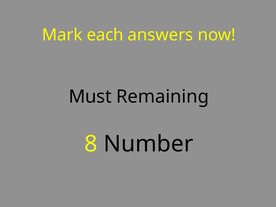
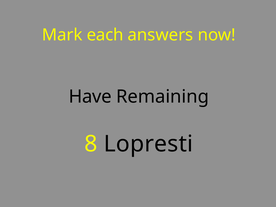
Must: Must -> Have
Number: Number -> Lopresti
